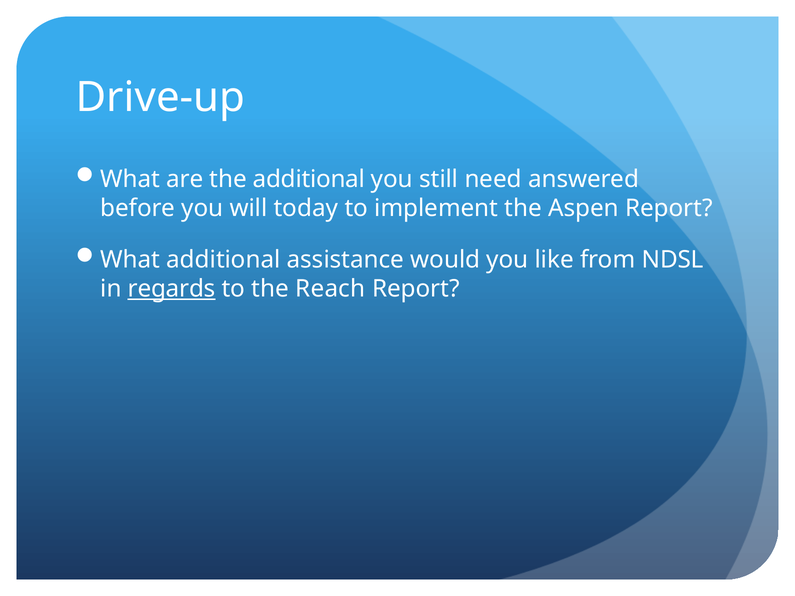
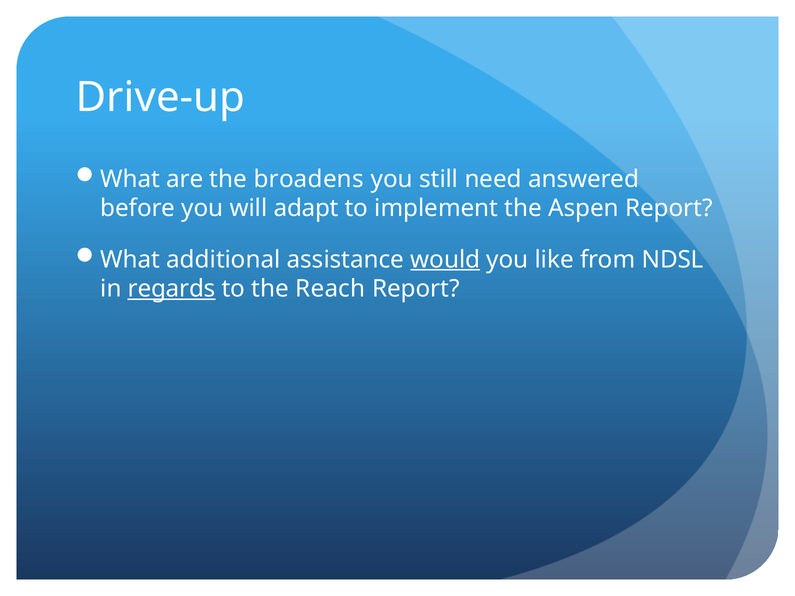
the additional: additional -> broadens
today: today -> adapt
would underline: none -> present
